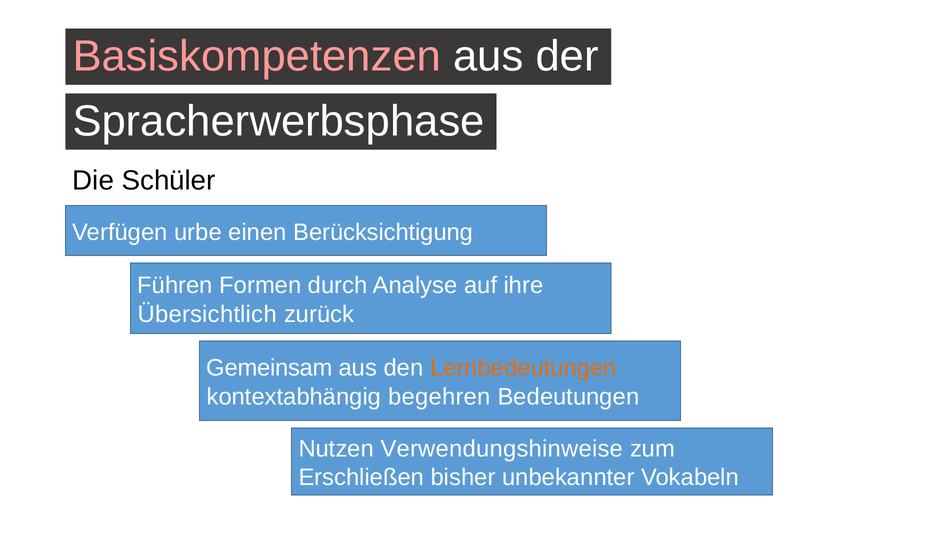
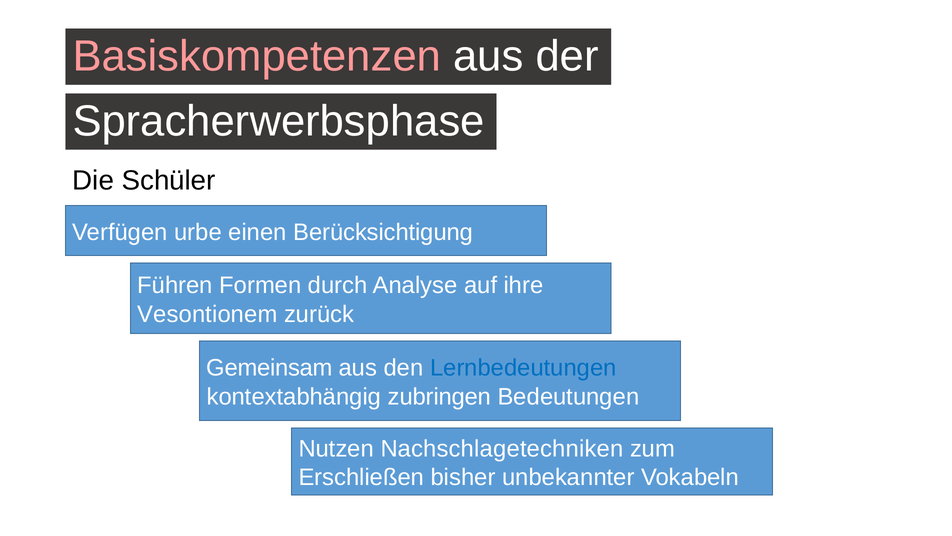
Übersichtlich: Übersichtlich -> Vesontionem
Lernbedeutungen colour: orange -> blue
begehren: begehren -> zubringen
Verwendungshinweise: Verwendungshinweise -> Nachschlagetechniken
